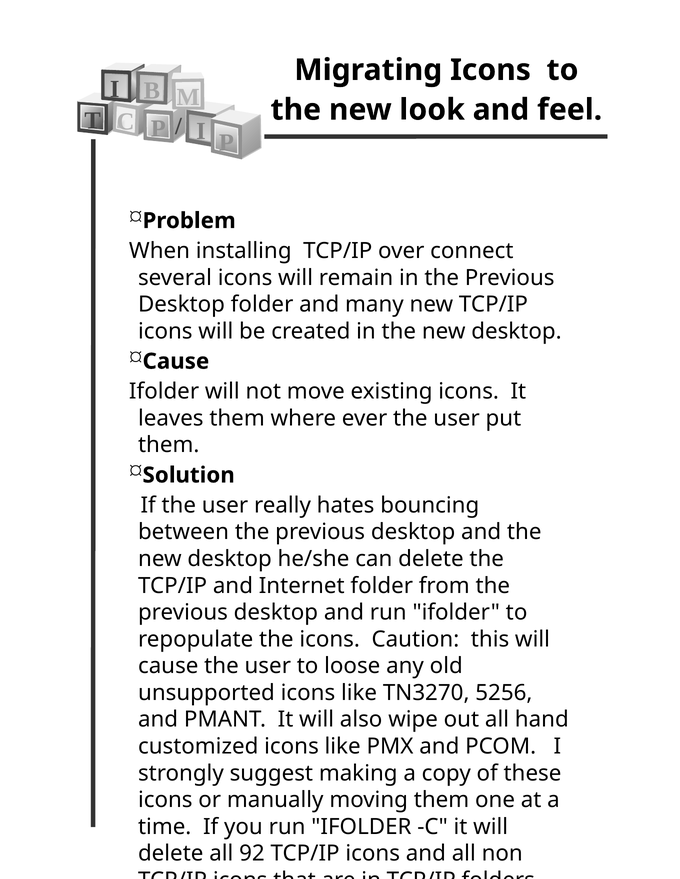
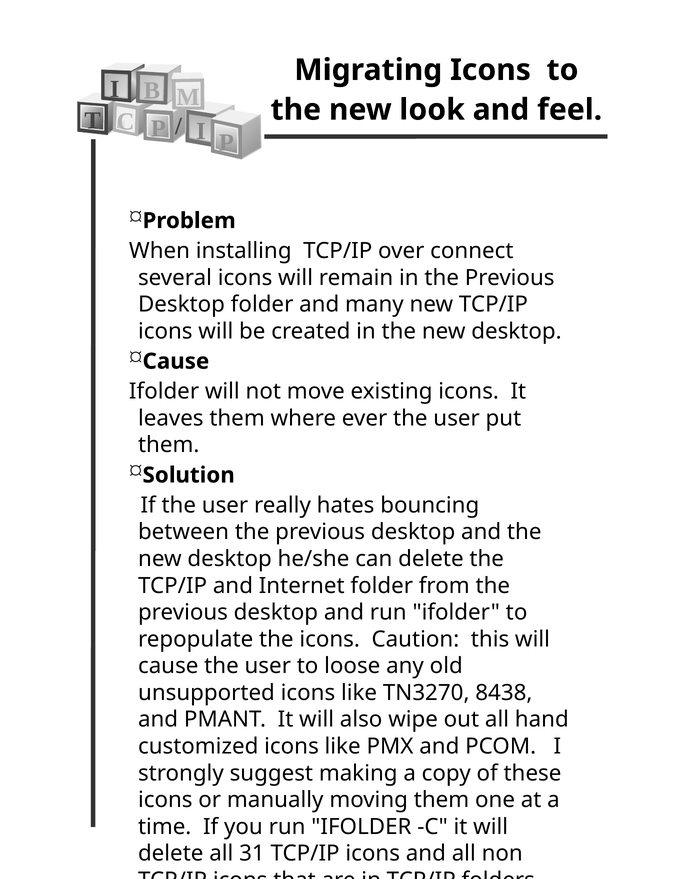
5256: 5256 -> 8438
92: 92 -> 31
